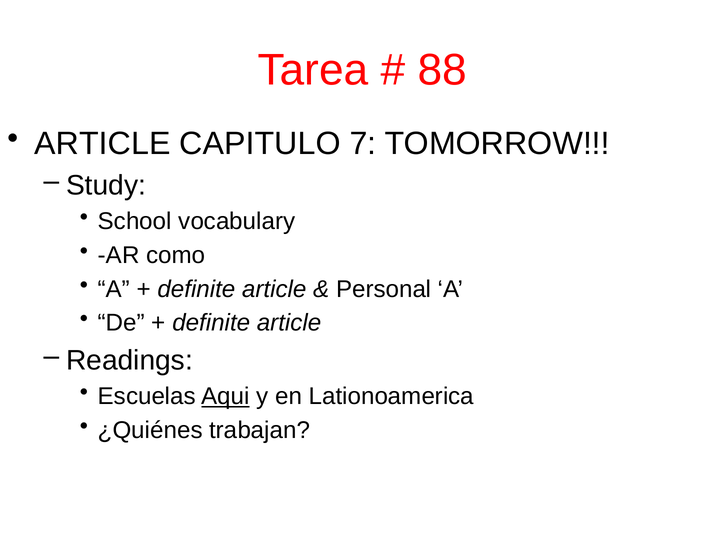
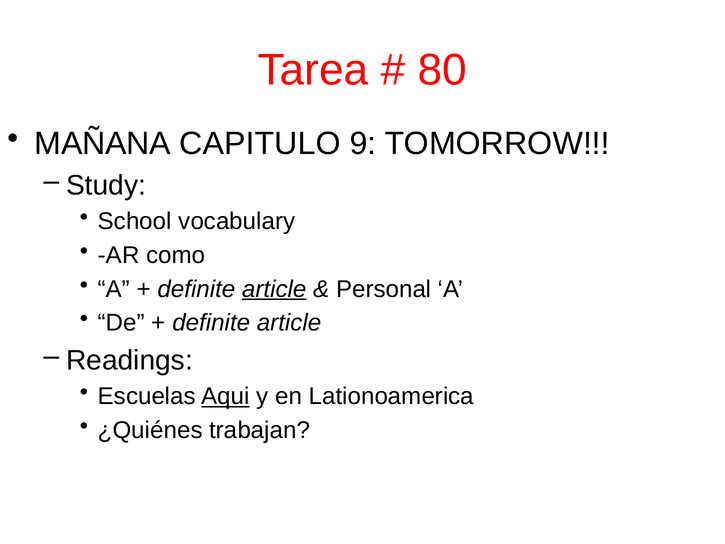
88: 88 -> 80
ARTICLE at (102, 144): ARTICLE -> MAÑANA
7: 7 -> 9
article at (274, 289) underline: none -> present
